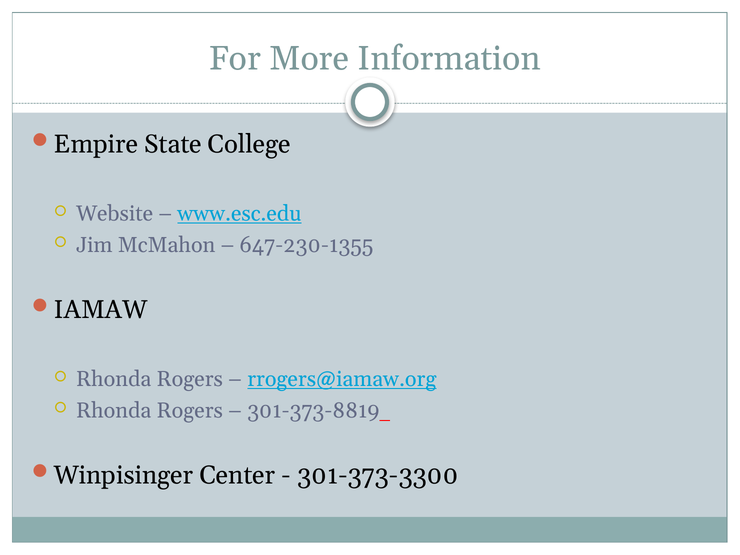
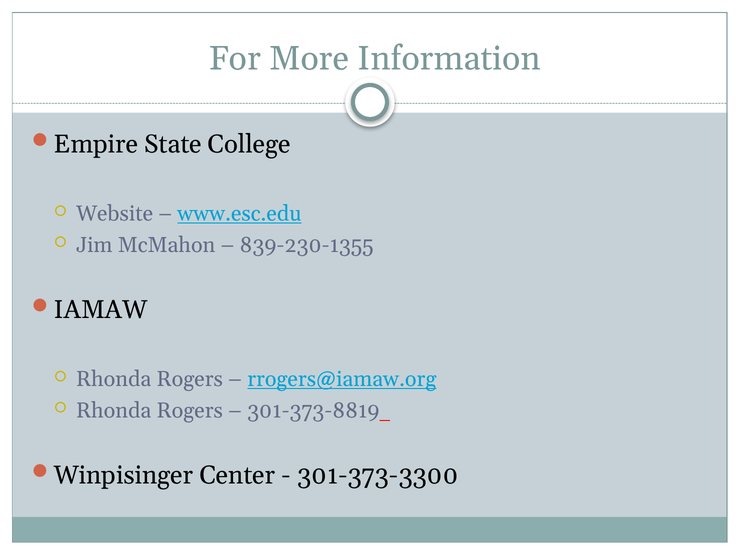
647-230-1355: 647-230-1355 -> 839-230-1355
